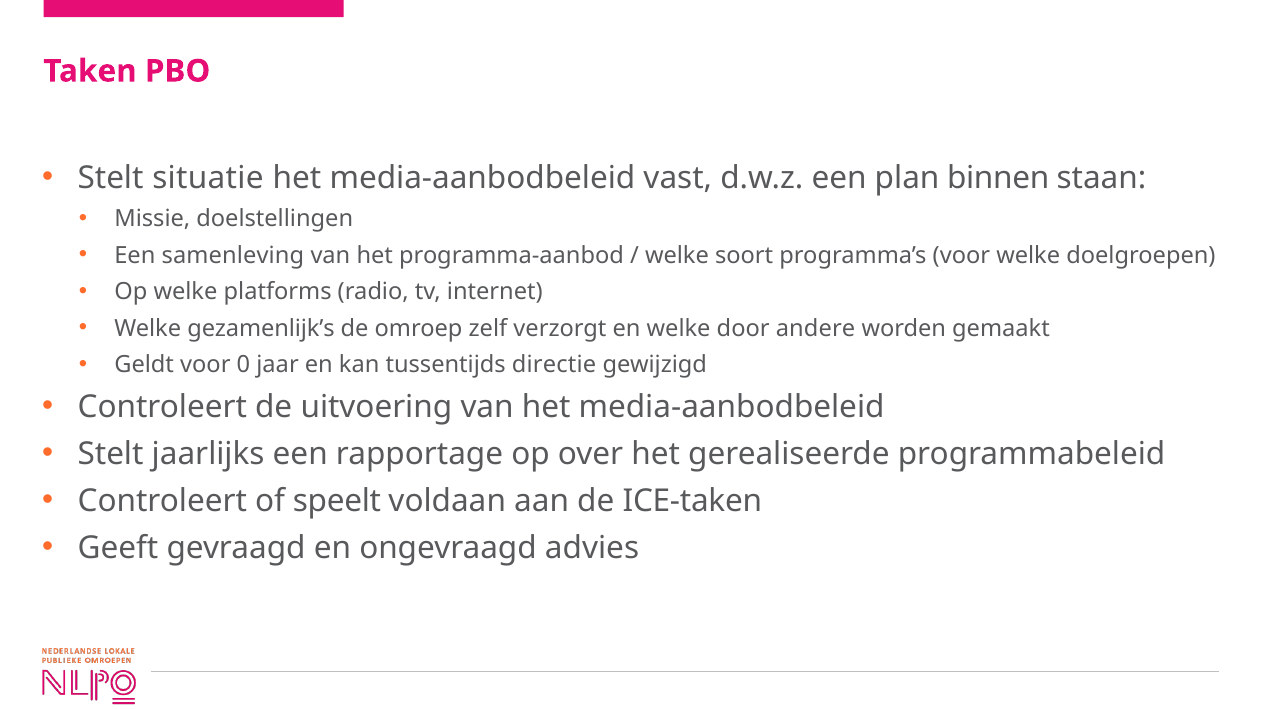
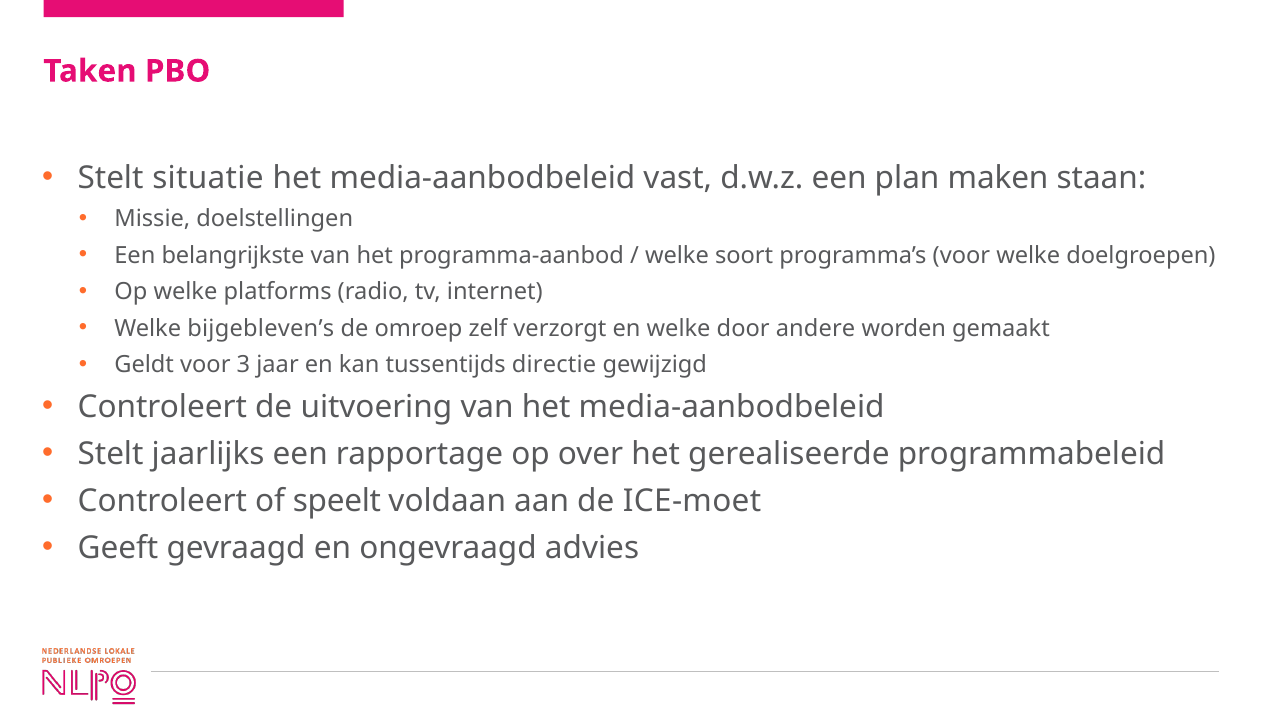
binnen: binnen -> maken
samenleving: samenleving -> belangrijkste
gezamenlijk’s: gezamenlijk’s -> bijgebleven’s
0: 0 -> 3
ICE-taken: ICE-taken -> ICE-moet
